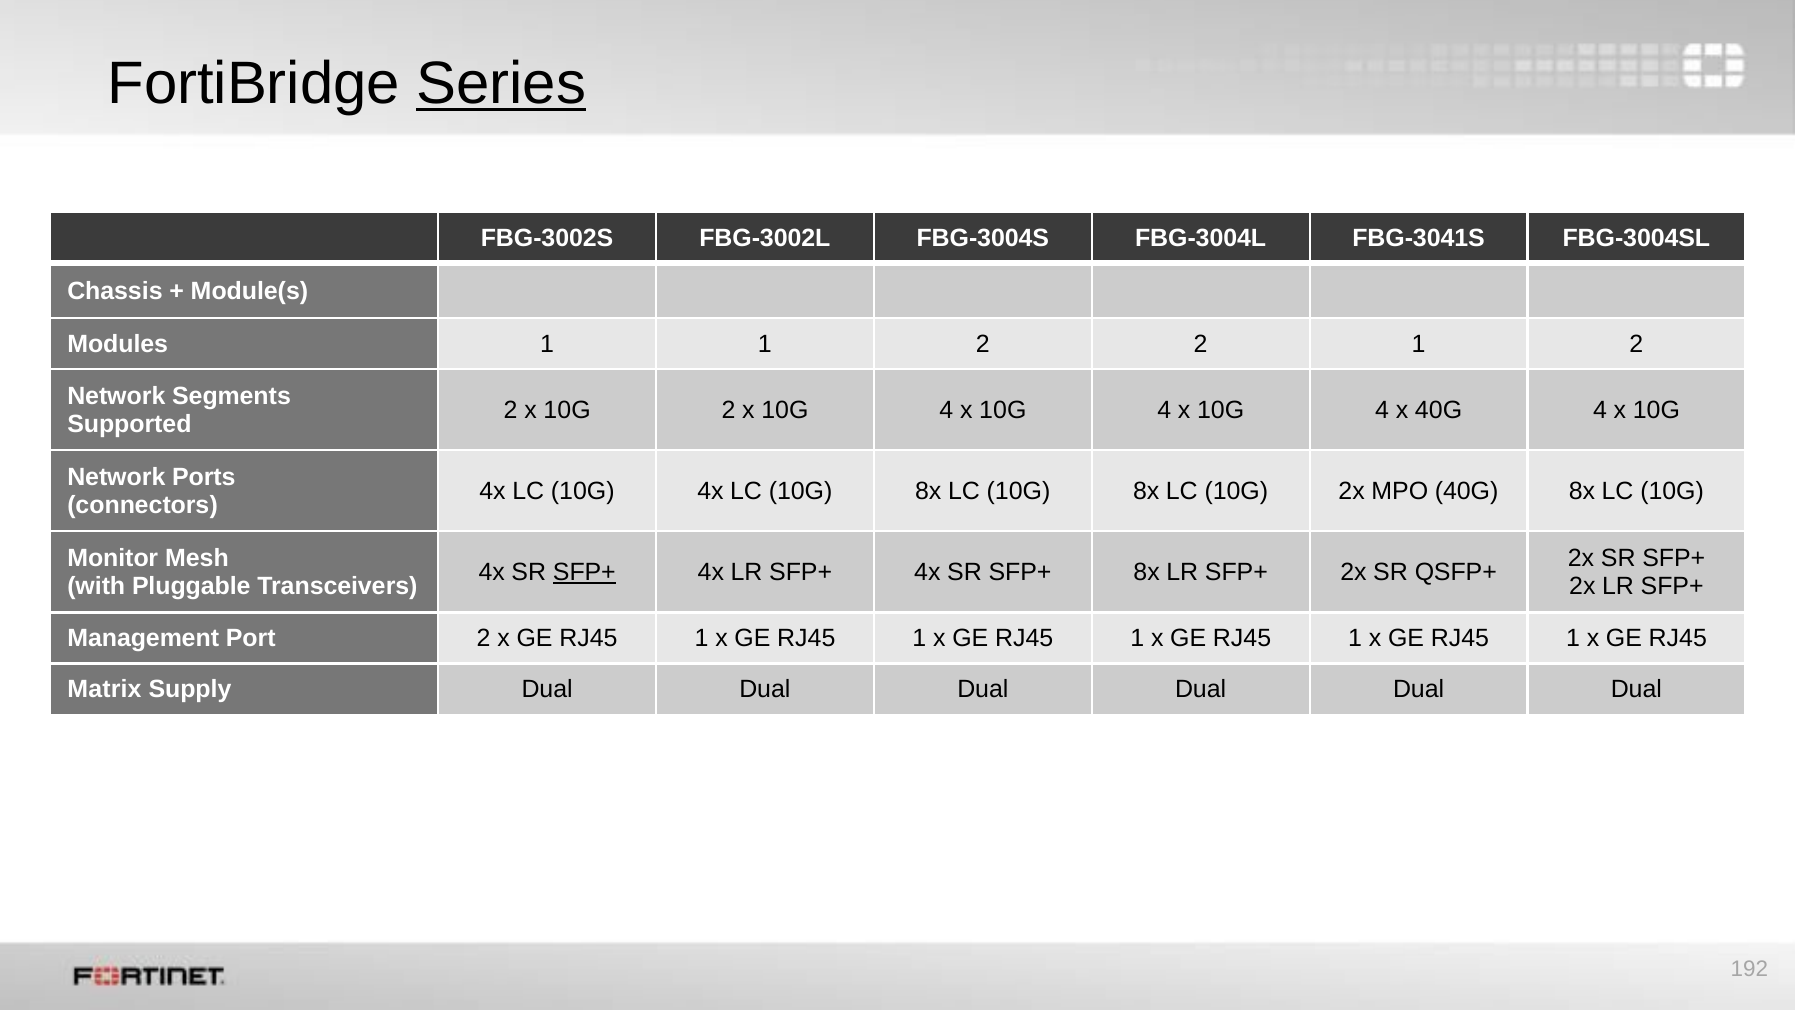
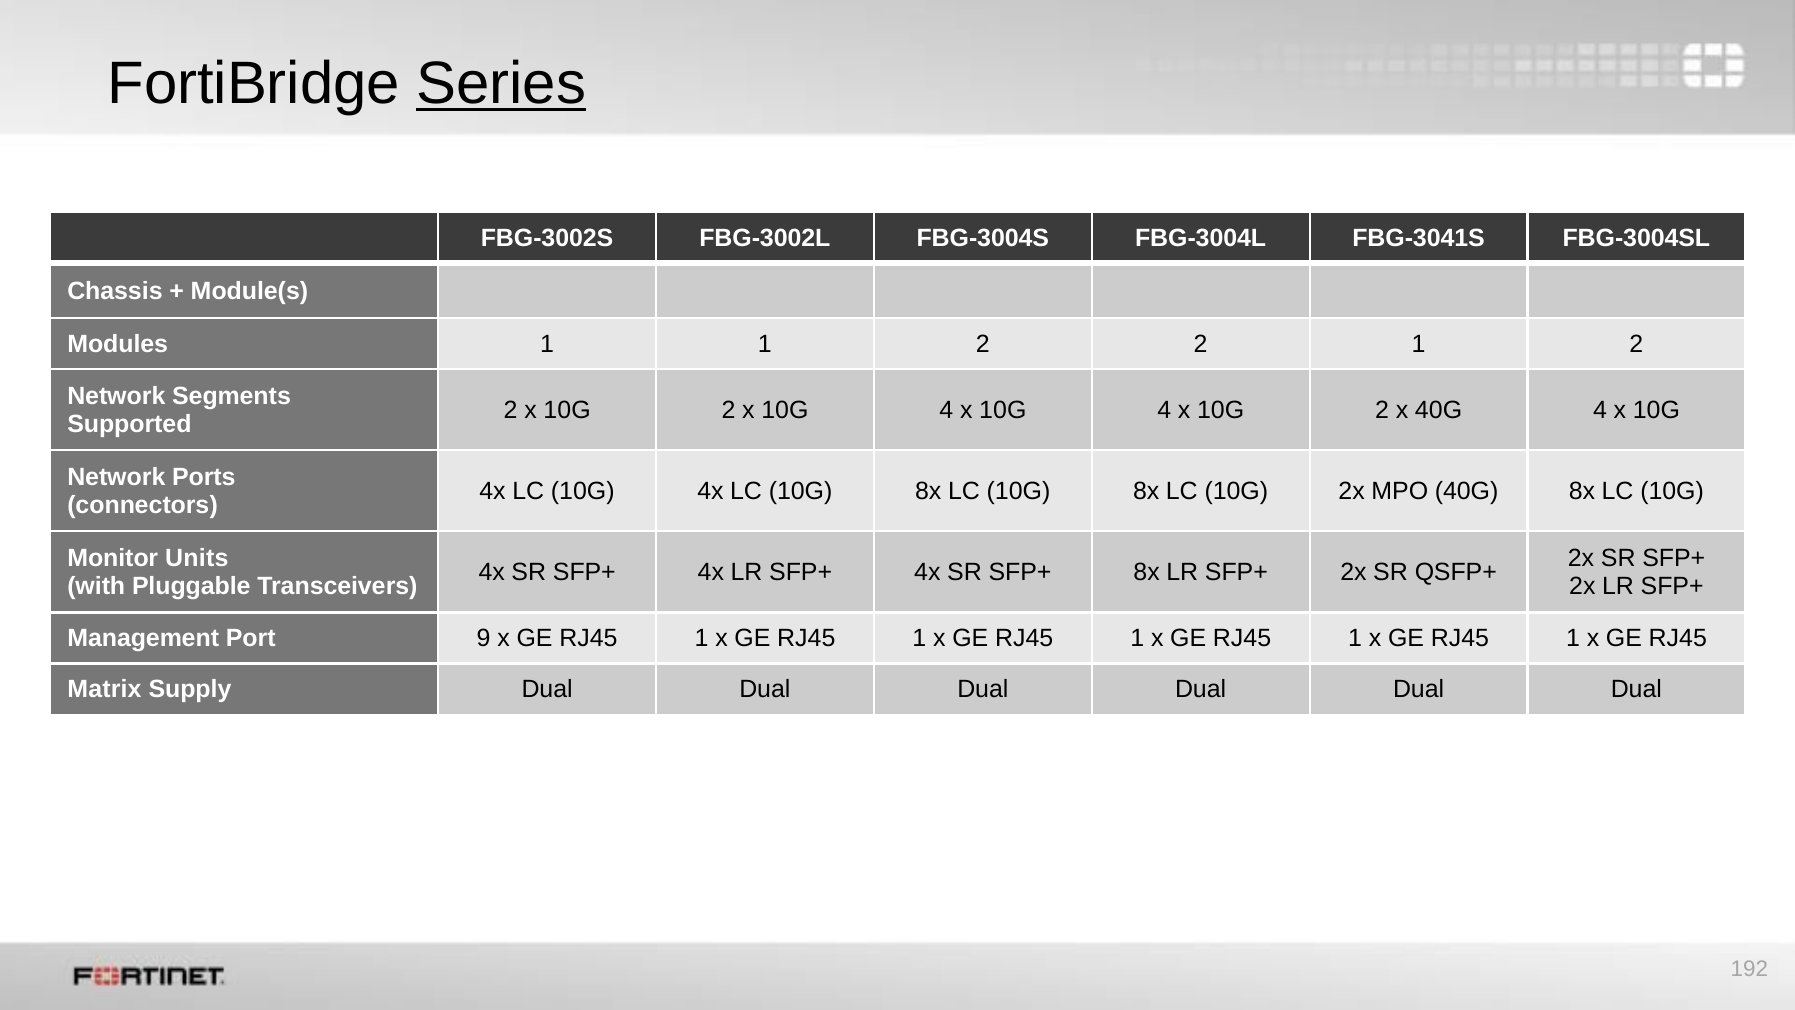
4 at (1382, 410): 4 -> 2
Mesh: Mesh -> Units
SFP+ at (584, 572) underline: present -> none
Port 2: 2 -> 9
